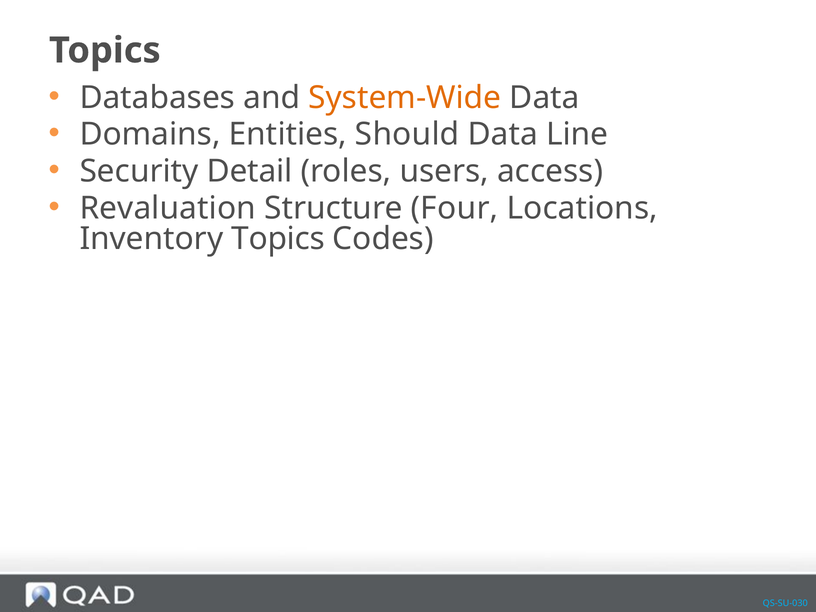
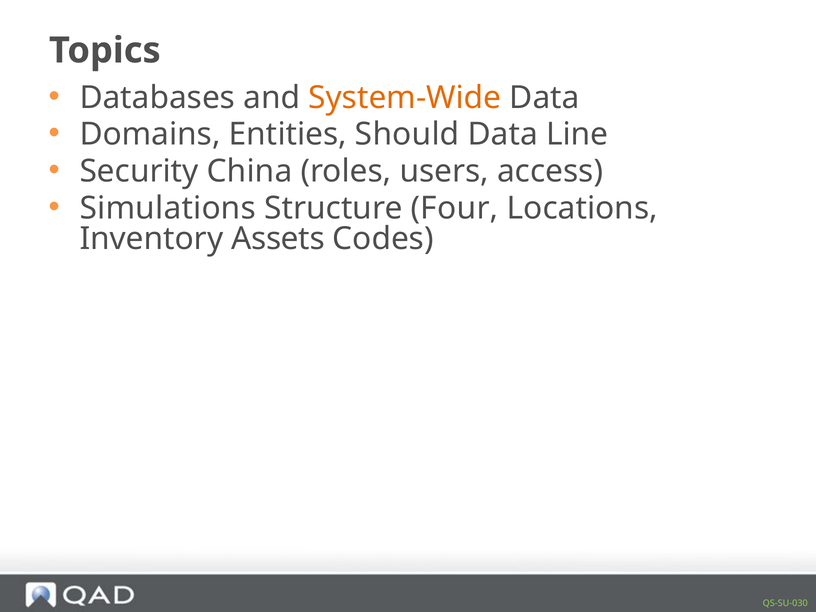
Detail: Detail -> China
Revaluation: Revaluation -> Simulations
Inventory Topics: Topics -> Assets
QS-SU-030 colour: light blue -> light green
